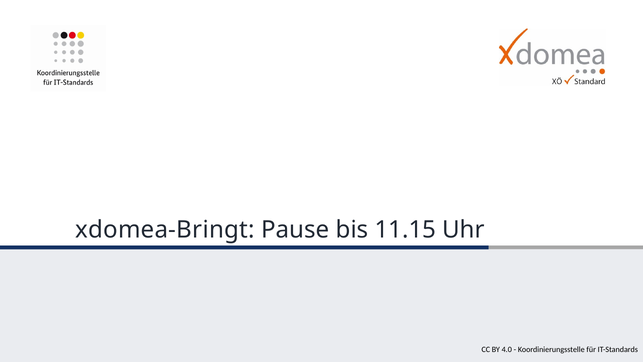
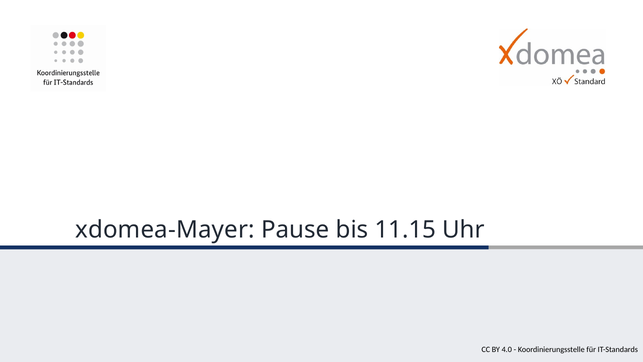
xdomea-Bringt: xdomea-Bringt -> xdomea-Mayer
